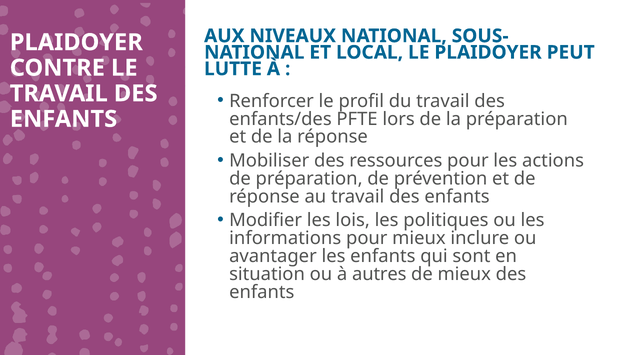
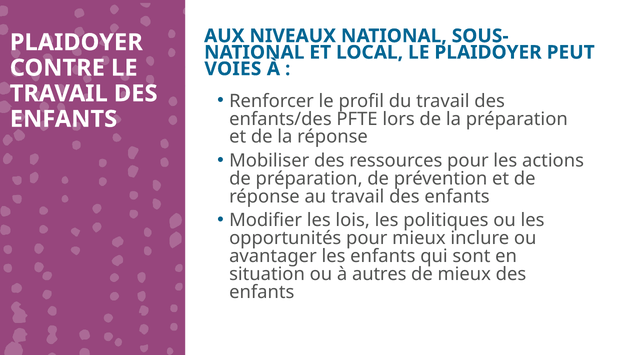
LUTTE: LUTTE -> VOIES
informations: informations -> opportunités
